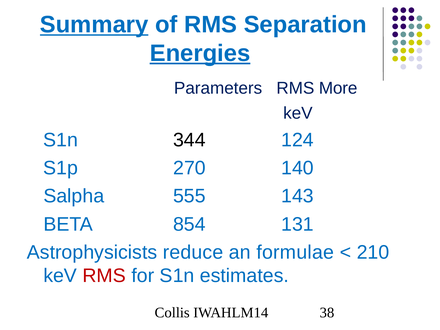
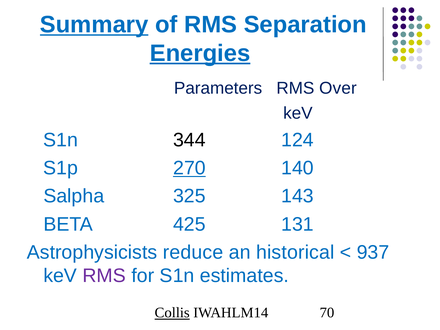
More: More -> Over
270 underline: none -> present
555: 555 -> 325
854: 854 -> 425
formulae: formulae -> historical
210: 210 -> 937
RMS at (104, 276) colour: red -> purple
Collis underline: none -> present
38: 38 -> 70
